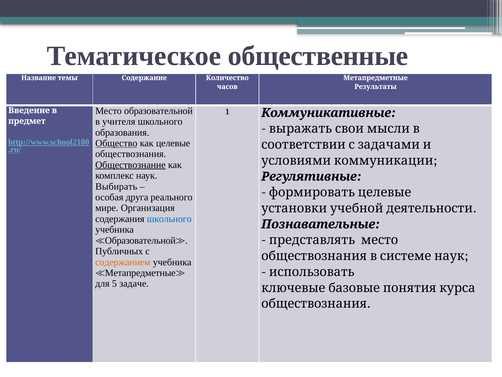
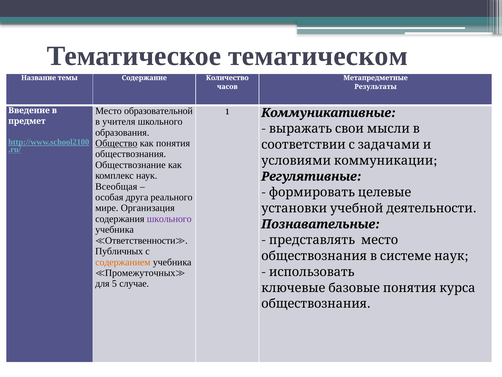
общественные: общественные -> тематическом
целевые: целевые -> понятия
Обществознание underline: present -> none
Выбирать: Выбирать -> Всеобщая
школьного at (169, 219) colour: blue -> purple
Образовательной at (140, 240): Образовательной -> Ответственности
Метапредметные at (140, 273): Метапредметные -> Промежуточных
задаче: задаче -> случае
